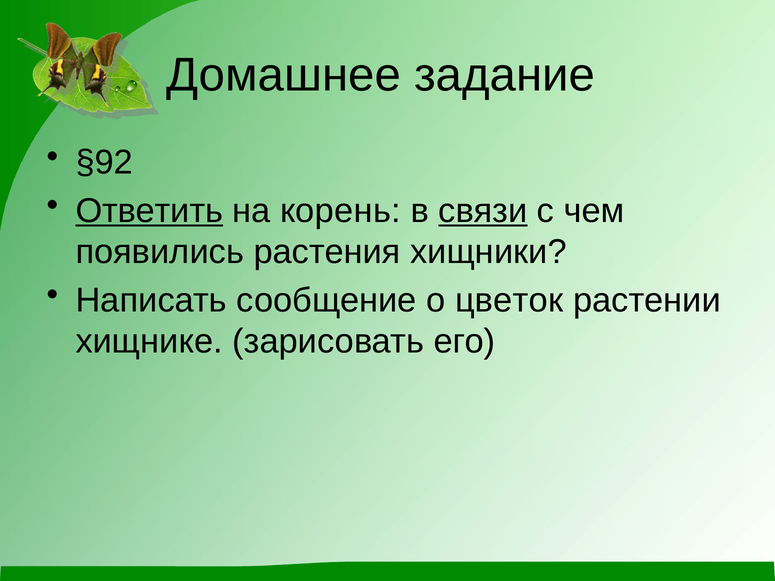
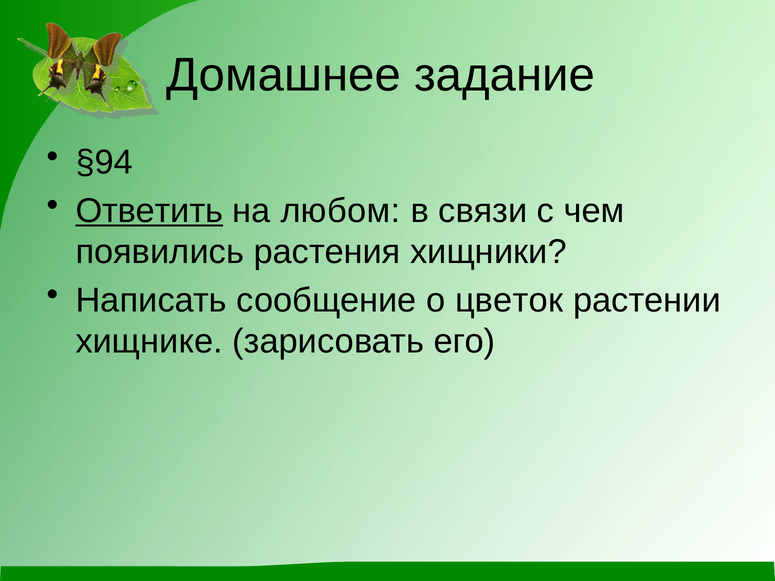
§92: §92 -> §94
корень: корень -> любом
связи underline: present -> none
